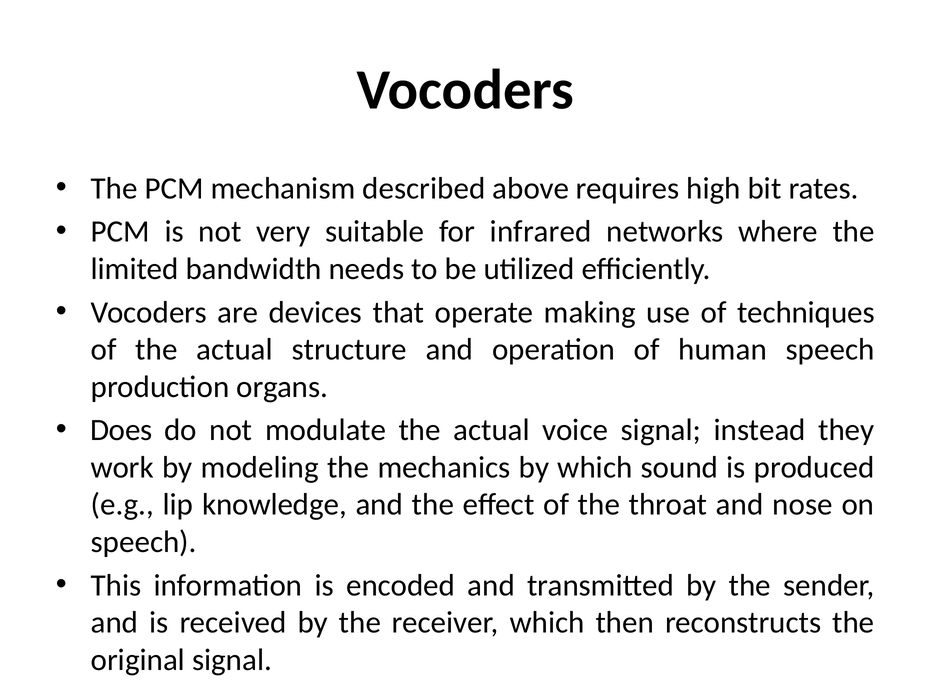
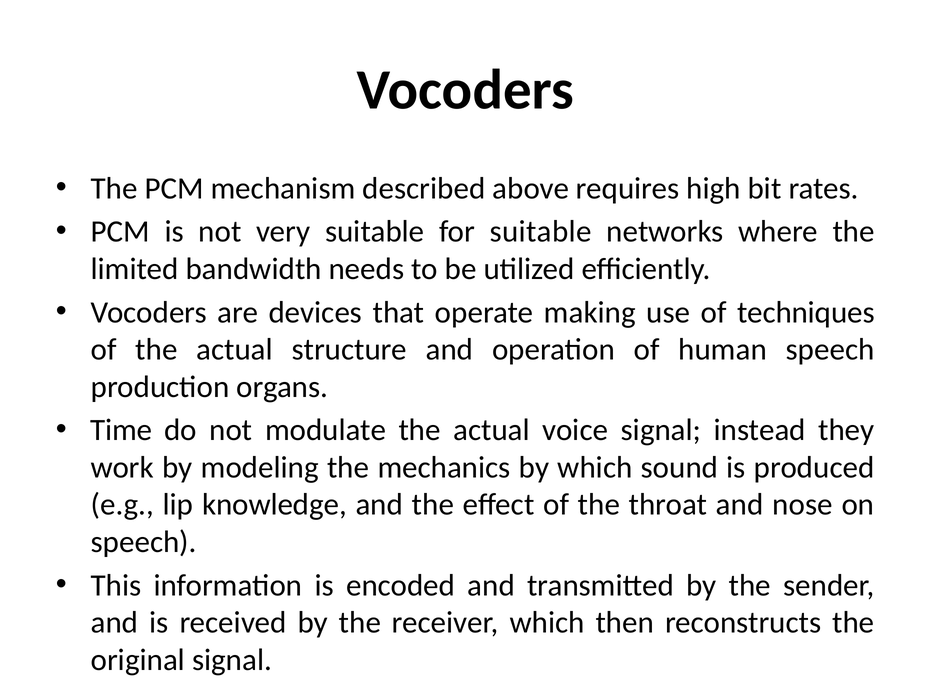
for infrared: infrared -> suitable
Does: Does -> Time
